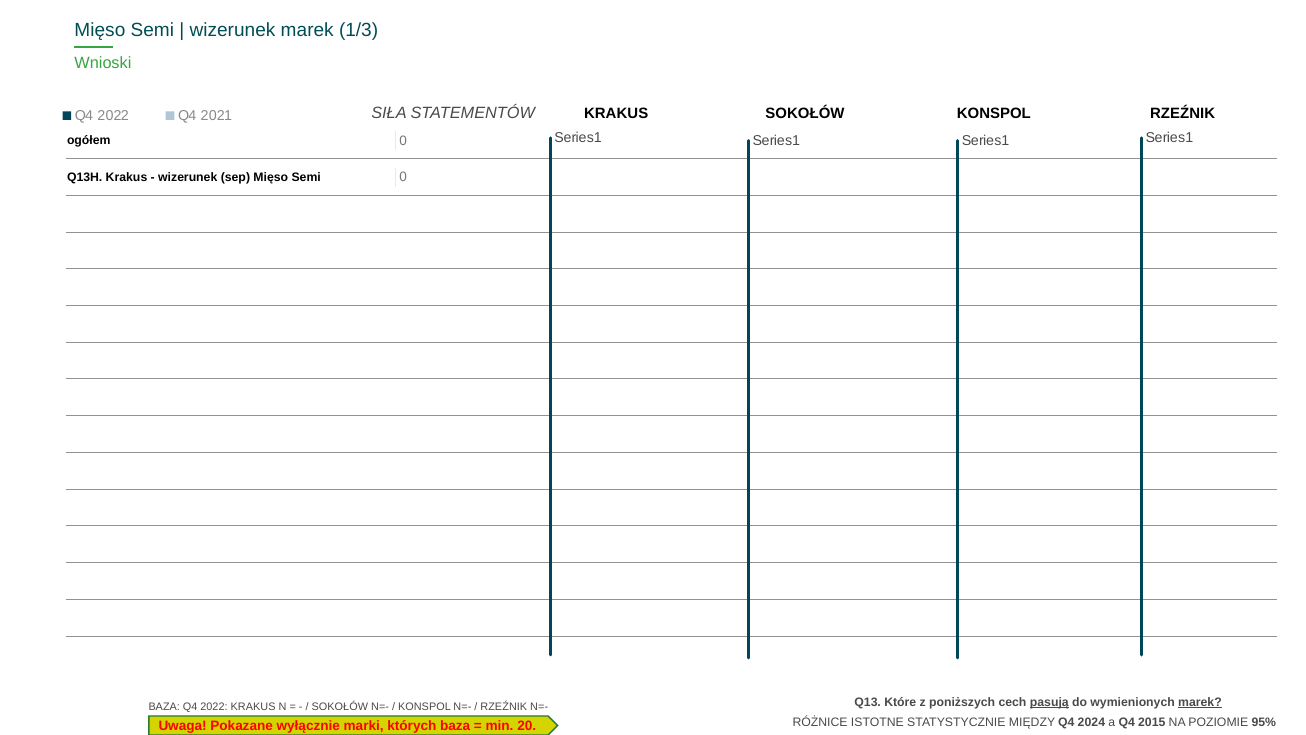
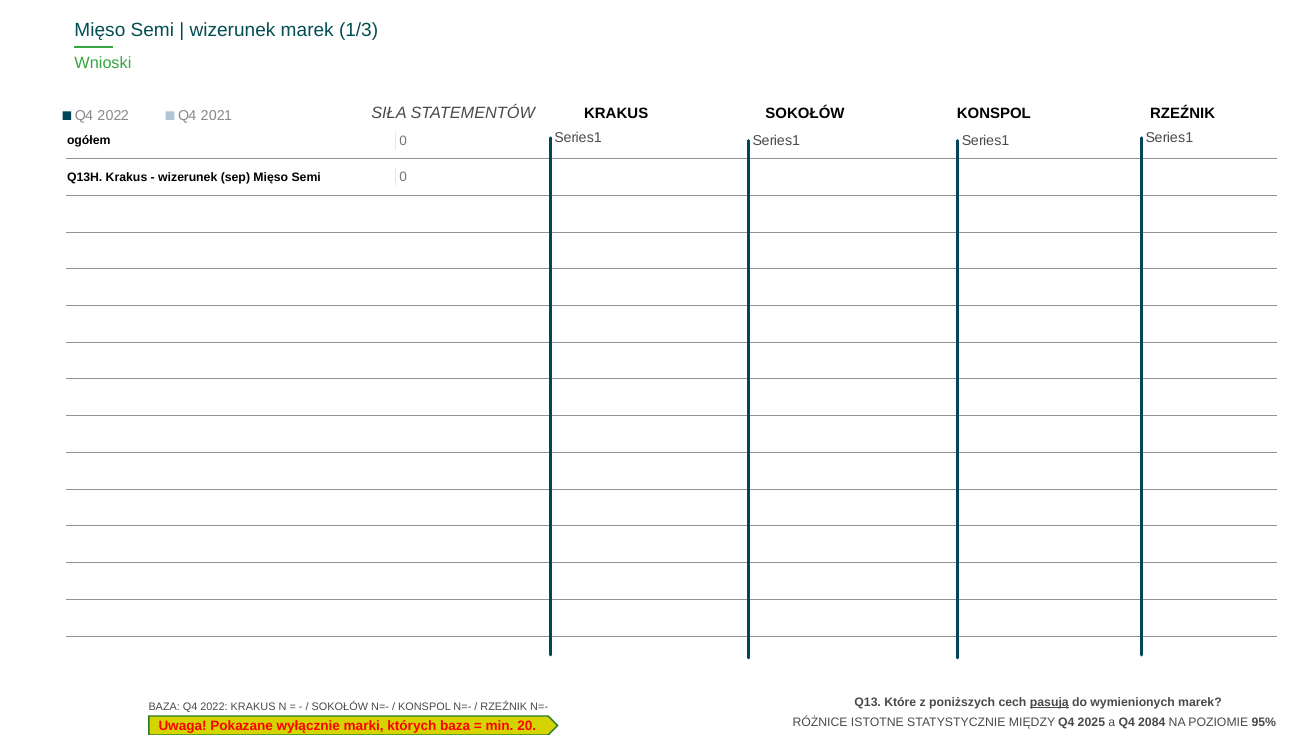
marek at (1200, 702) underline: present -> none
2024: 2024 -> 2025
2015: 2015 -> 2084
